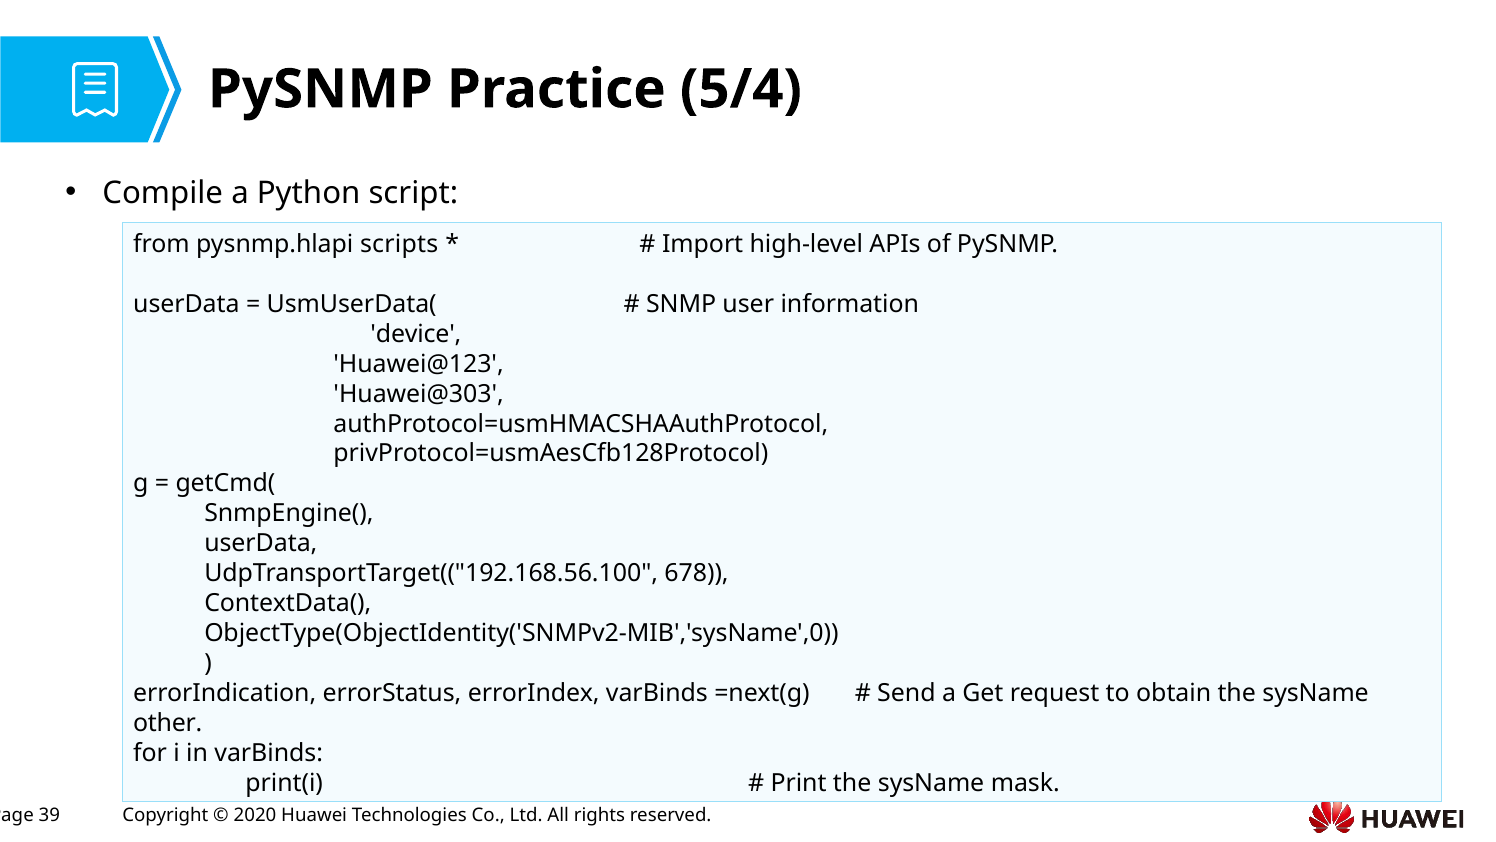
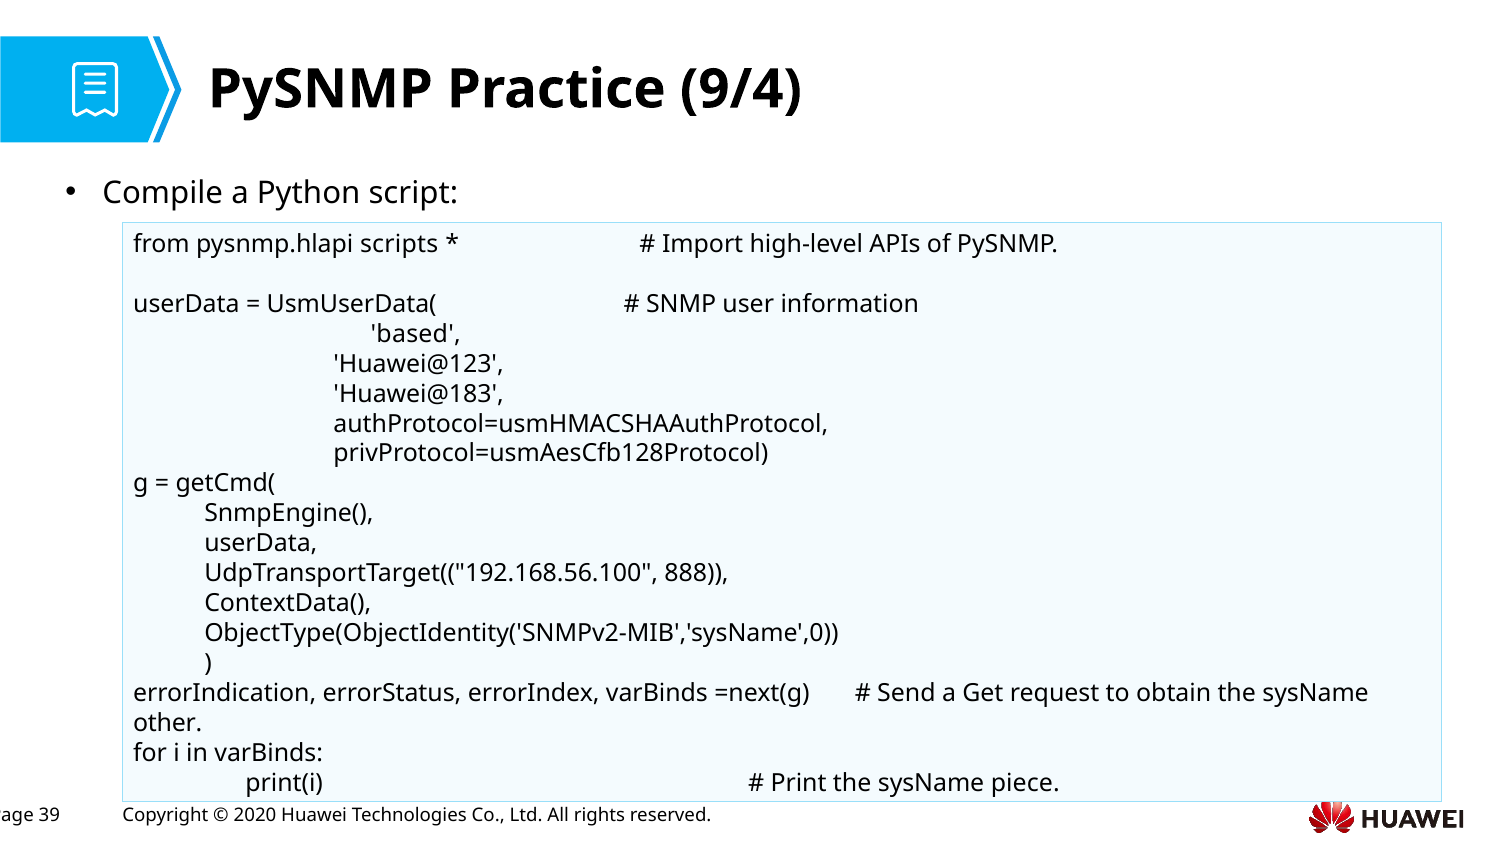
5/4: 5/4 -> 9/4
device: device -> based
Huawei@303: Huawei@303 -> Huawei@183
678: 678 -> 888
mask: mask -> piece
